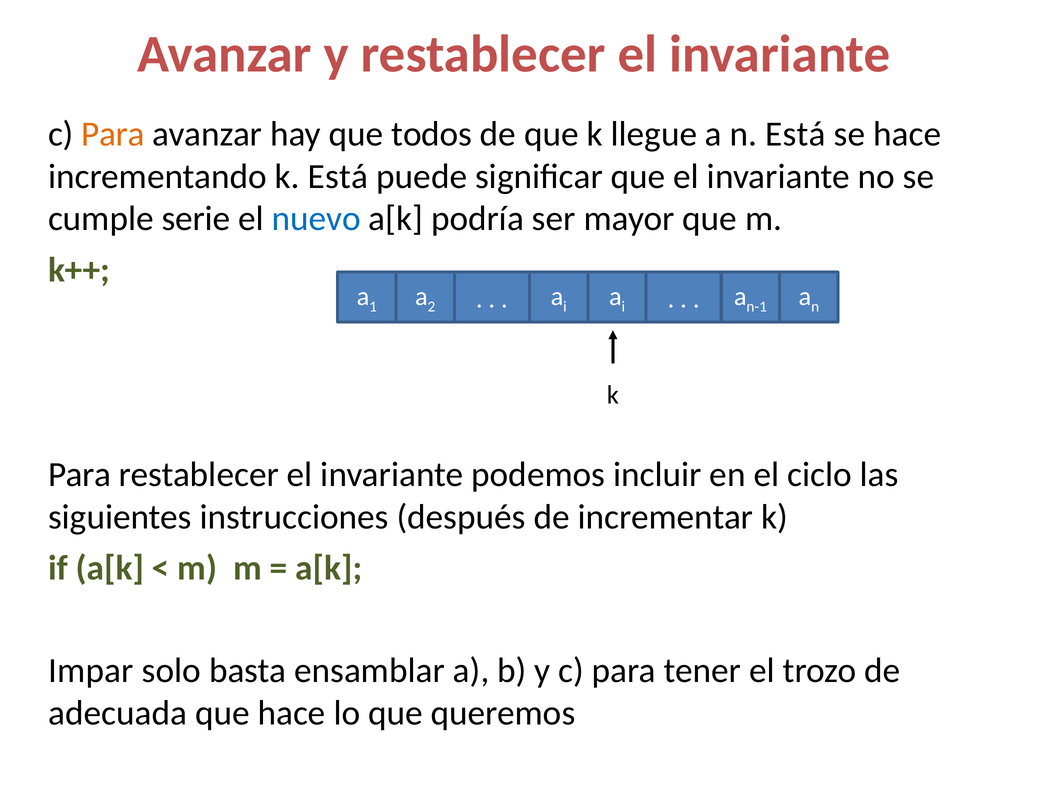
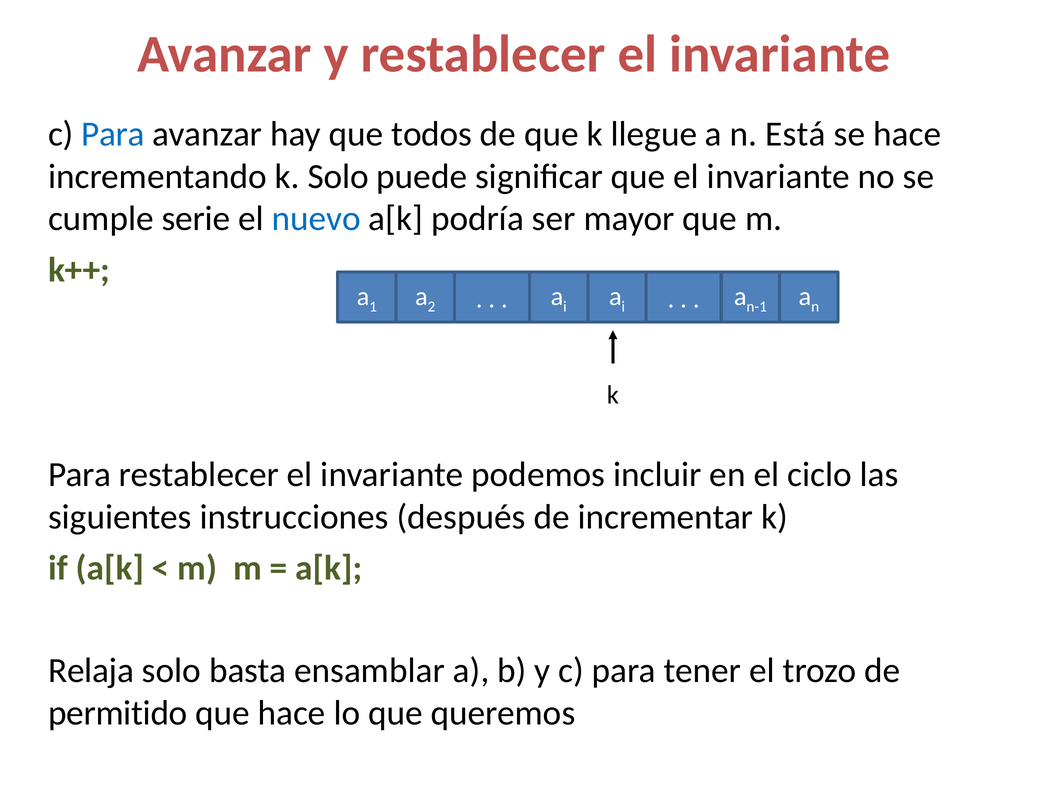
Para at (113, 134) colour: orange -> blue
k Está: Está -> Solo
Impar: Impar -> Relaja
adecuada: adecuada -> permitido
